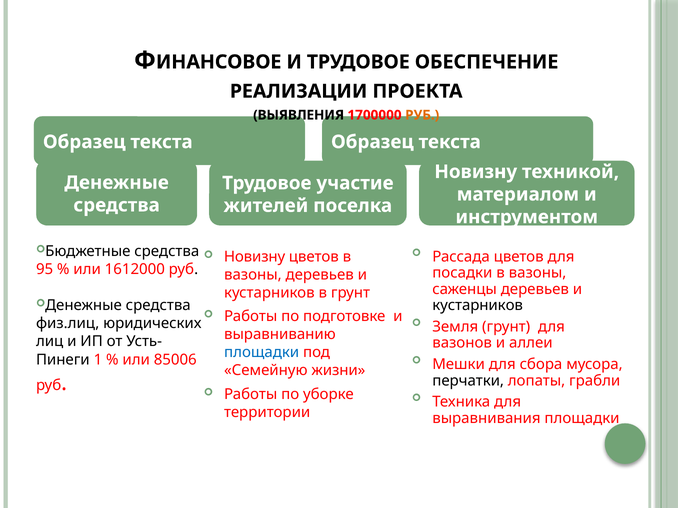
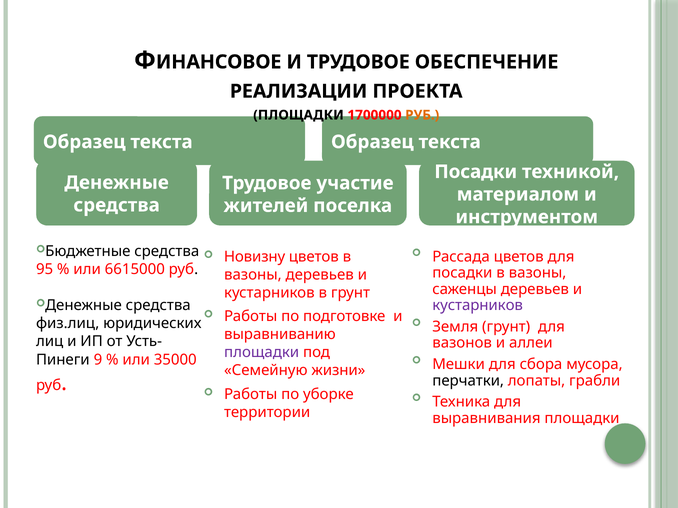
ВЫЯВЛЕНИЯ at (299, 115): ВЫЯВЛЕНИЯ -> ПЛОЩАДКИ
Новизну at (476, 172): Новизну -> Посадки
1612000: 1612000 -> 6615000
кустарников at (478, 306) colour: black -> purple
площадки at (262, 353) colour: blue -> purple
1: 1 -> 9
85006: 85006 -> 35000
